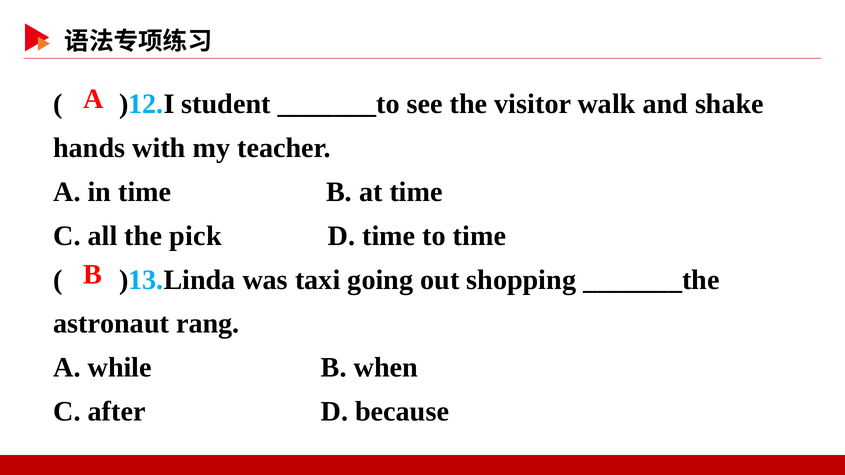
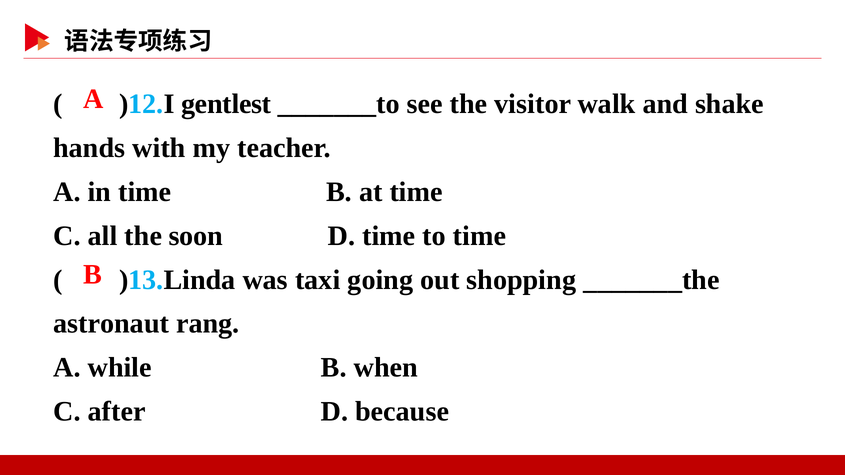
student: student -> gentlest
pick: pick -> soon
